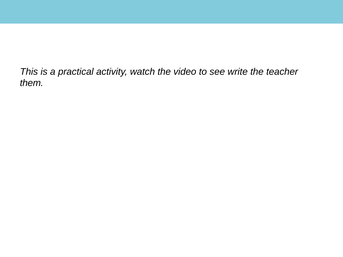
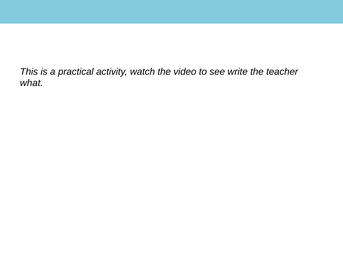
them: them -> what
